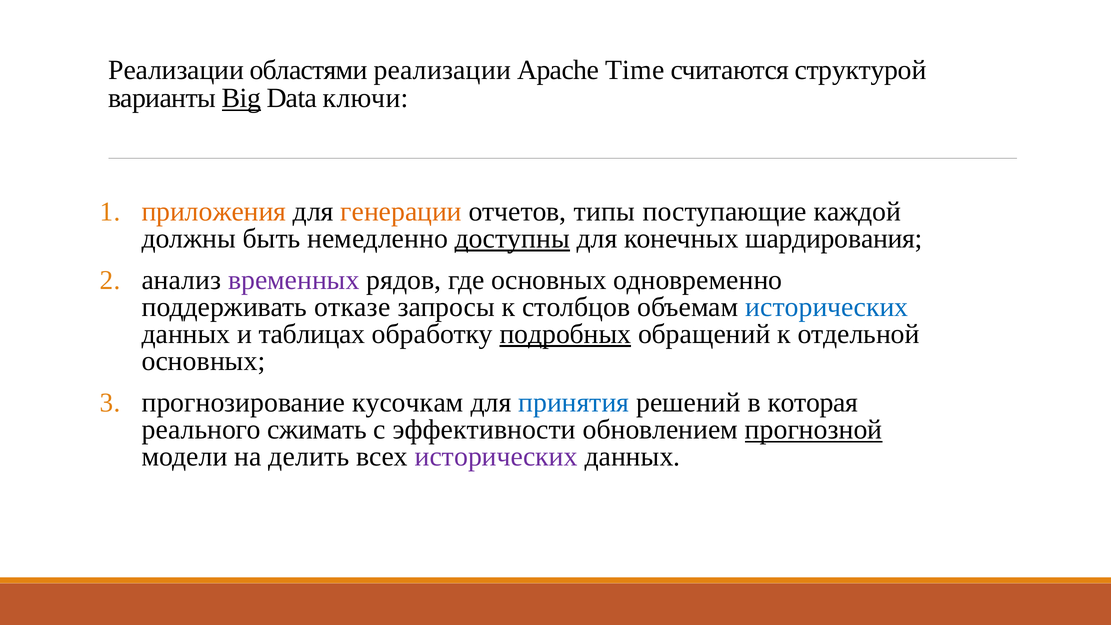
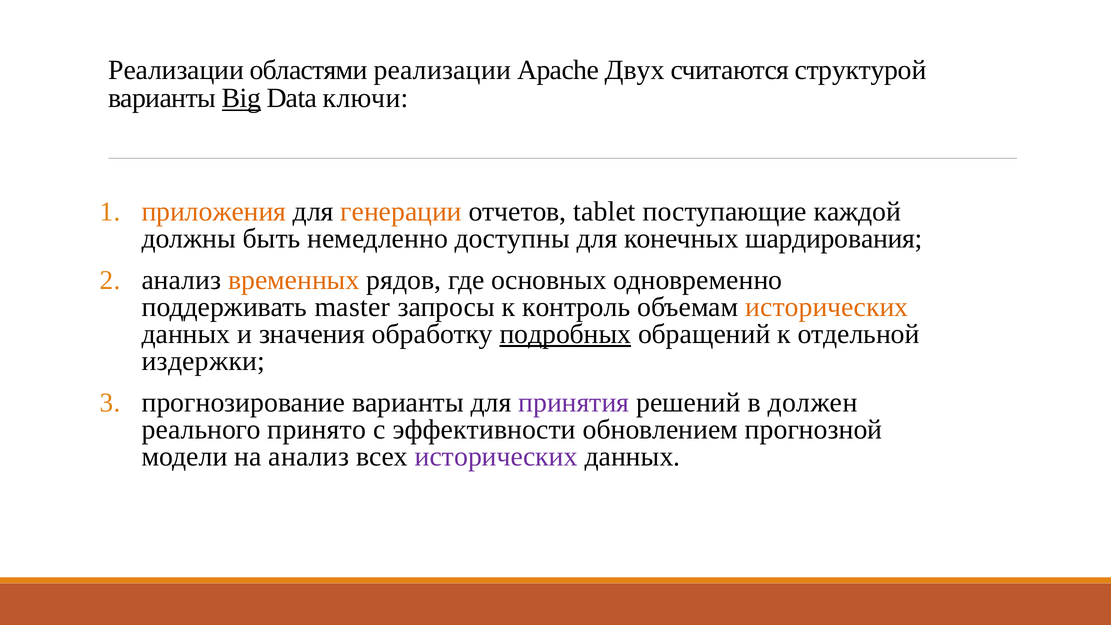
Time: Time -> Двух
типы: типы -> tablet
доступны underline: present -> none
временных colour: purple -> orange
отказе: отказе -> master
столбцов: столбцов -> контроль
исторических at (827, 307) colour: blue -> orange
таблицах: таблицах -> значения
основных at (203, 361): основных -> издержки
прогнозирование кусочкам: кусочкам -> варианты
принятия colour: blue -> purple
которая: которая -> должен
сжимать: сжимать -> принято
прогнозной underline: present -> none
на делить: делить -> анализ
